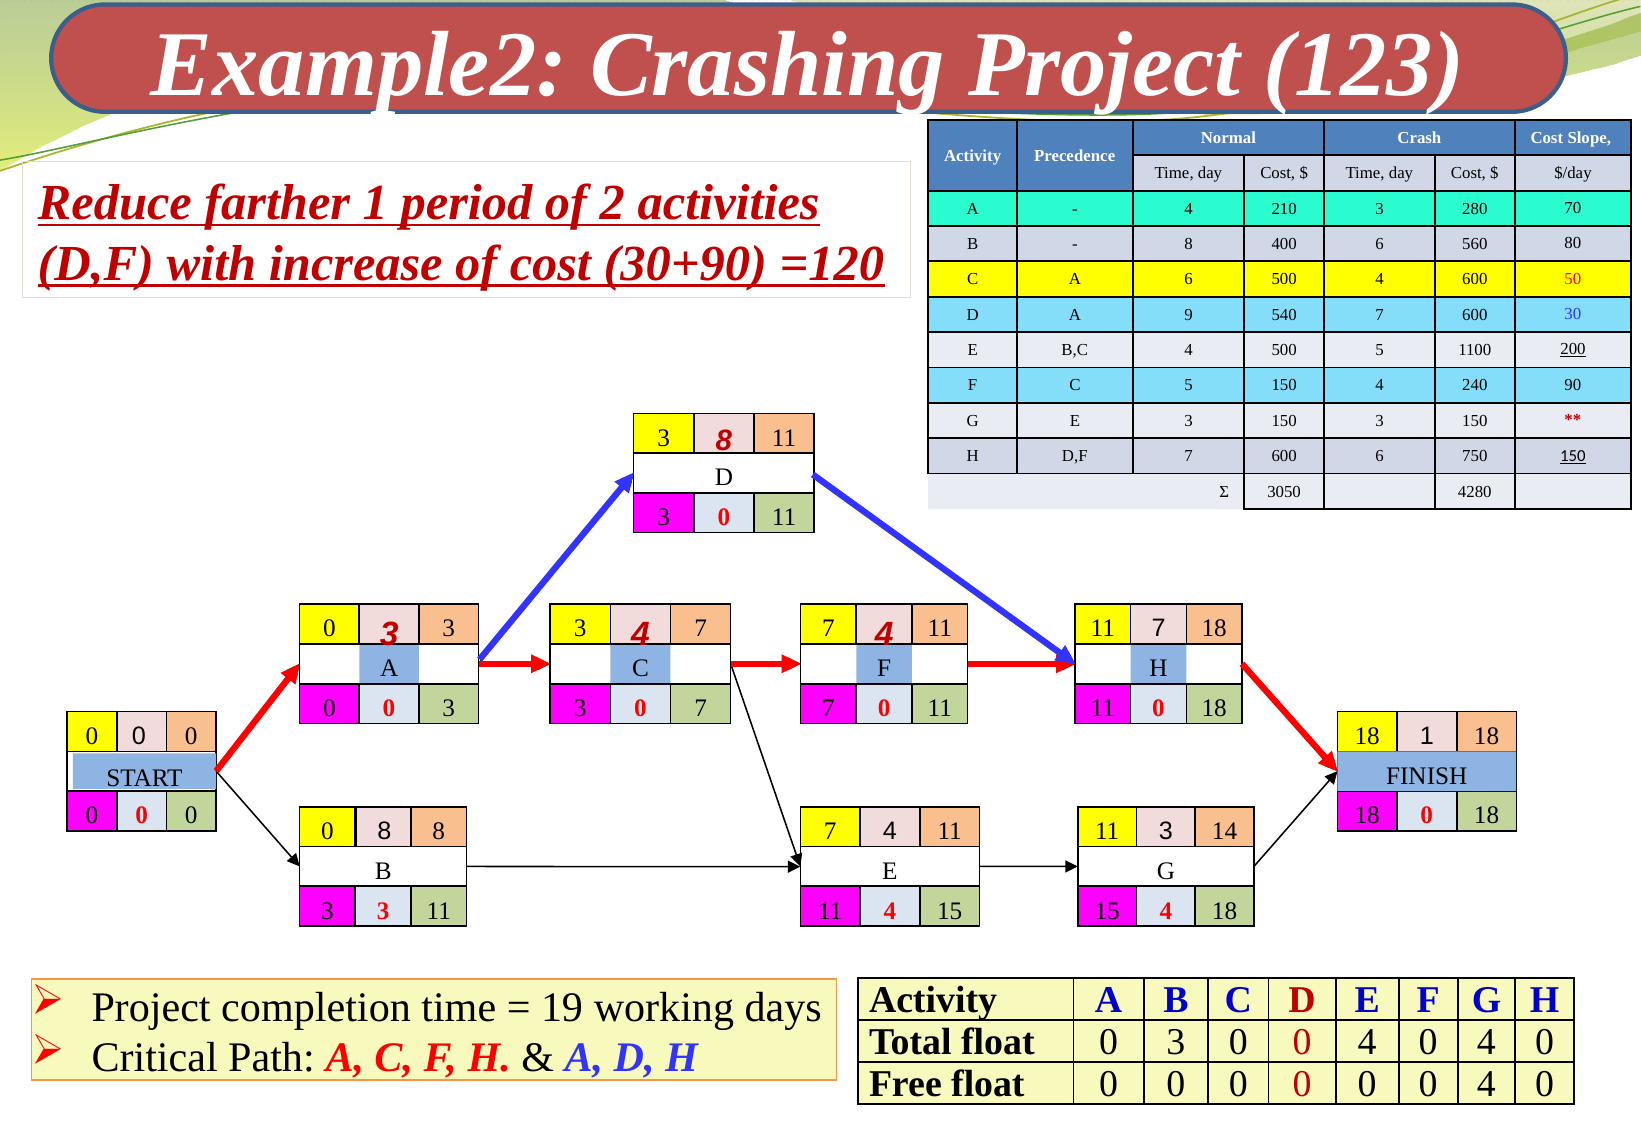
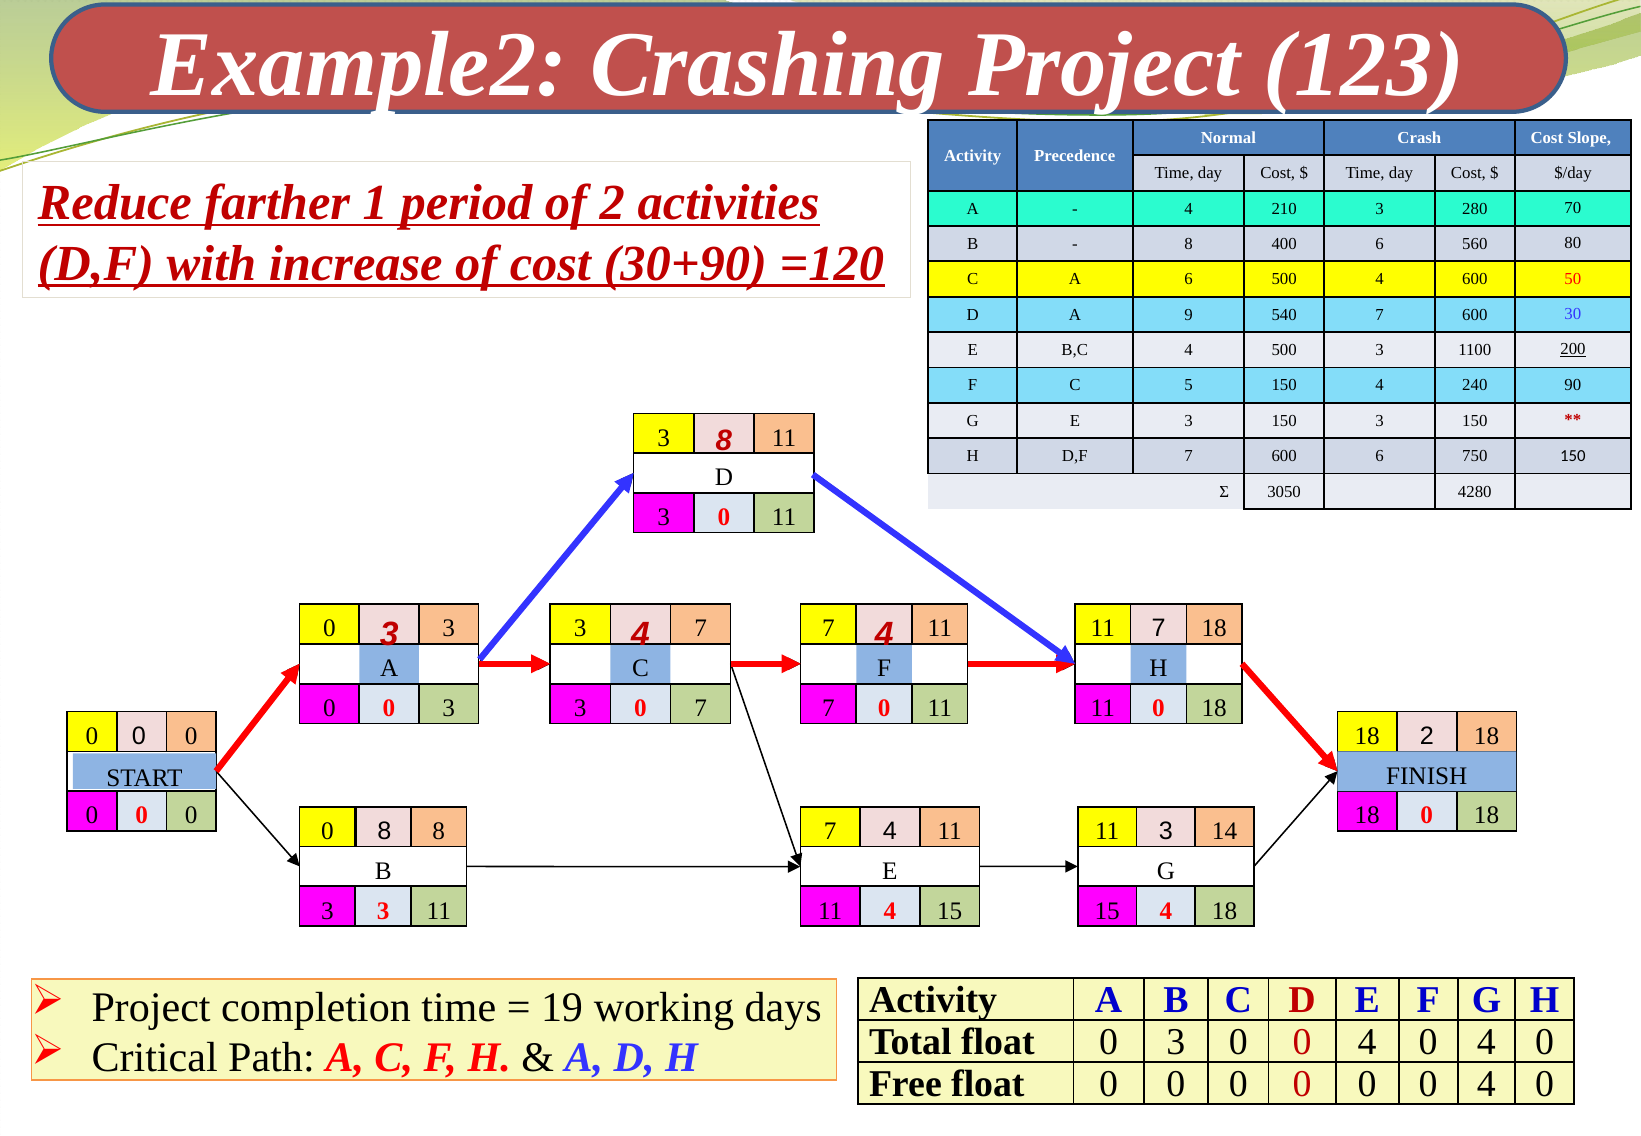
500 5: 5 -> 3
150 at (1573, 456) underline: present -> none
18 1: 1 -> 2
